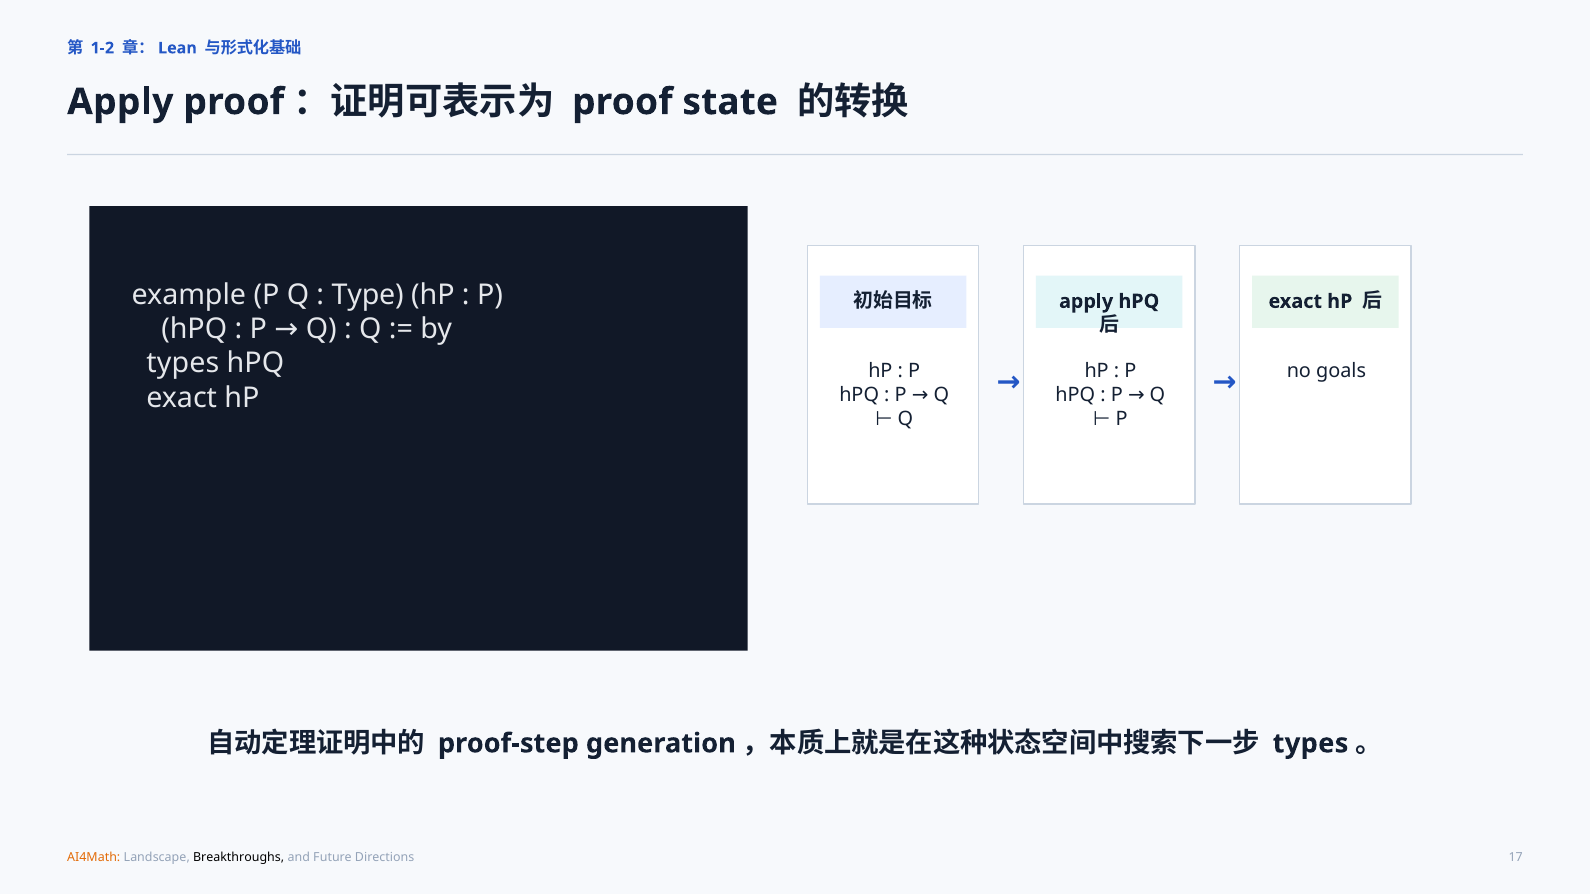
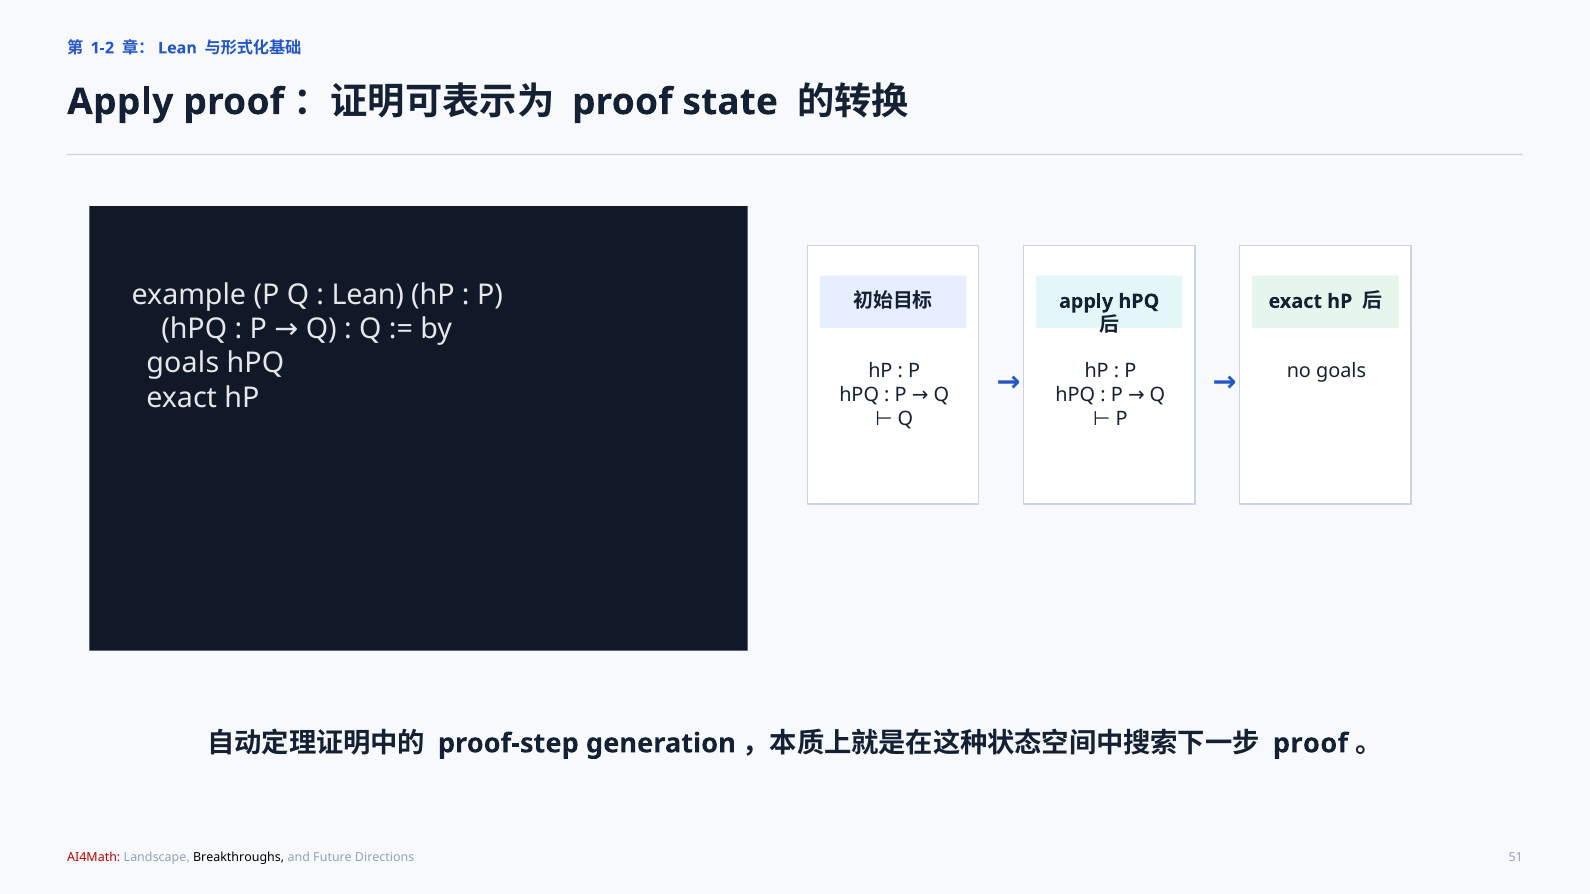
Type at (368, 295): Type -> Lean
types at (183, 364): types -> goals
types at (1311, 744): types -> proof
AI4Math colour: orange -> red
17: 17 -> 51
